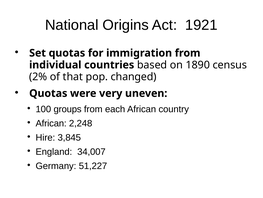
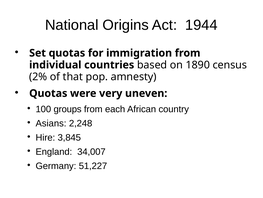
1921: 1921 -> 1944
changed: changed -> amnesty
African at (51, 123): African -> Asians
